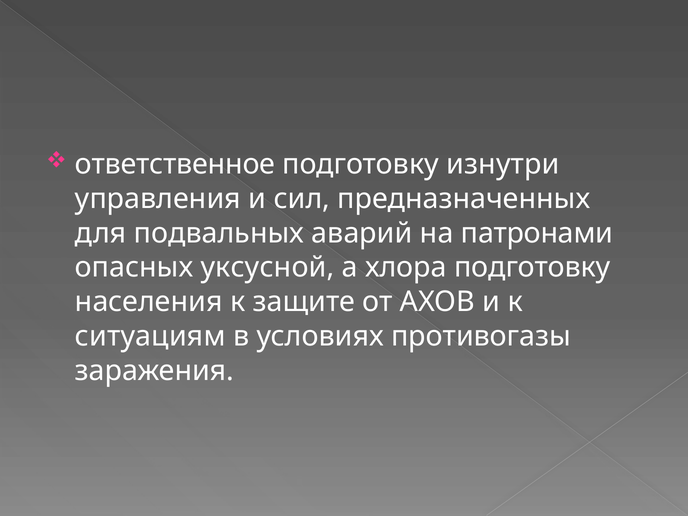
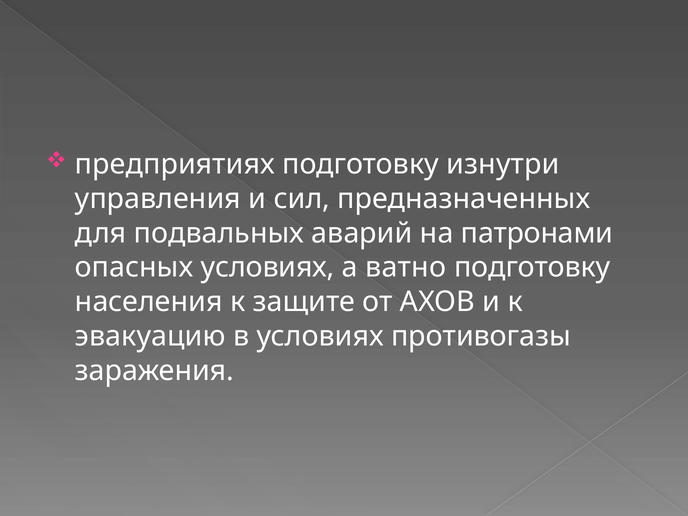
ответственное: ответственное -> предприятиях
опасных уксусной: уксусной -> условиях
хлора: хлора -> ватно
ситуациям: ситуациям -> эвакуацию
